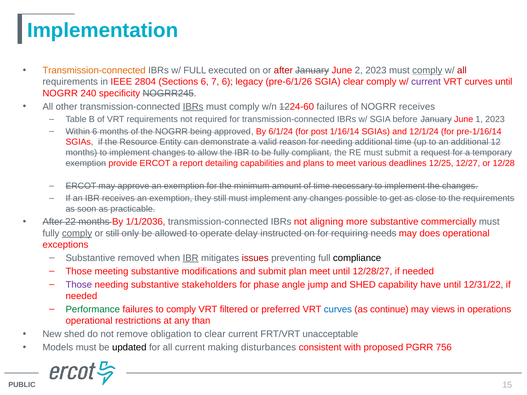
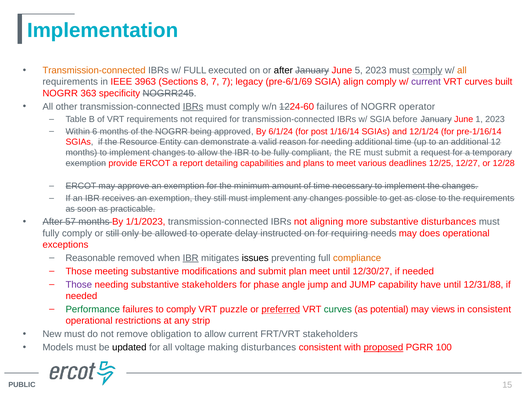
after at (283, 70) colour: red -> black
2: 2 -> 5
all at (462, 70) colour: red -> orange
2804: 2804 -> 3963
Sections 6: 6 -> 8
7 6: 6 -> 7
pre-6/1/26: pre-6/1/26 -> pre-6/1/69
SGIA clear: clear -> align
curves until: until -> built
240: 240 -> 363
NOGRR receives: receives -> operator
22: 22 -> 57
1/1/2036: 1/1/2036 -> 1/1/2023
substantive commercially: commercially -> disturbances
comply at (77, 233) underline: present -> none
Substantive at (90, 258): Substantive -> Reasonable
issues colour: red -> black
compliance colour: black -> orange
12/28/27: 12/28/27 -> 12/30/27
and SHED: SHED -> JUMP
12/31/22: 12/31/22 -> 12/31/88
filtered: filtered -> puzzle
preferred underline: none -> present
curves at (338, 310) colour: blue -> green
continue: continue -> potential
in operations: operations -> consistent
than: than -> strip
New shed: shed -> must
obligation to clear: clear -> allow
FRT/VRT unacceptable: unacceptable -> stakeholders
all current: current -> voltage
proposed underline: none -> present
756: 756 -> 100
